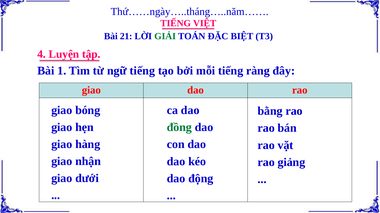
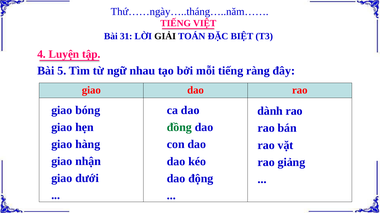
21: 21 -> 31
GIẢI colour: green -> black
1: 1 -> 5
ngữ tiếng: tiếng -> nhau
bằng: bằng -> dành
